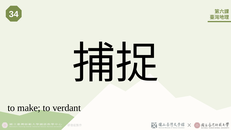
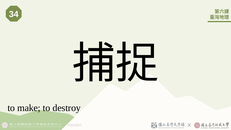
verdant: verdant -> destroy
